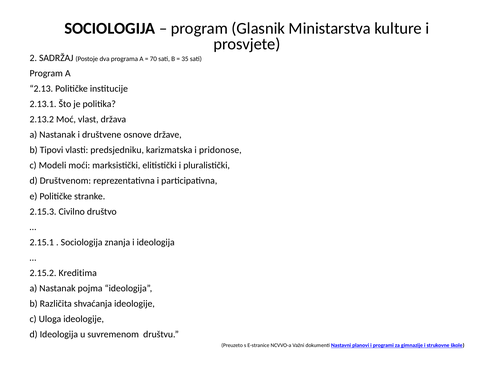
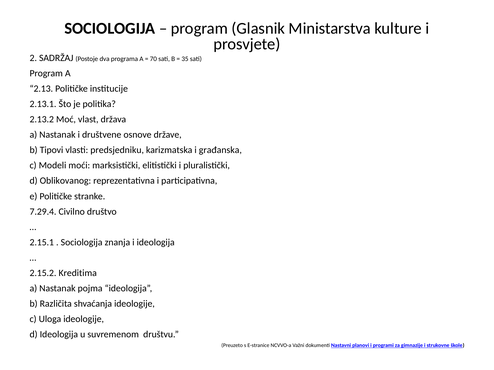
pridonose: pridonose -> građanska
Društvenom: Društvenom -> Oblikovanog
2.15.3: 2.15.3 -> 7.29.4
